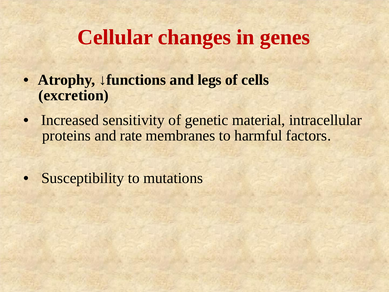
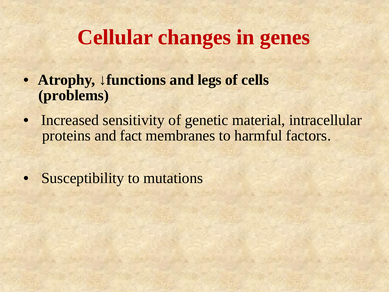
excretion: excretion -> problems
rate: rate -> fact
